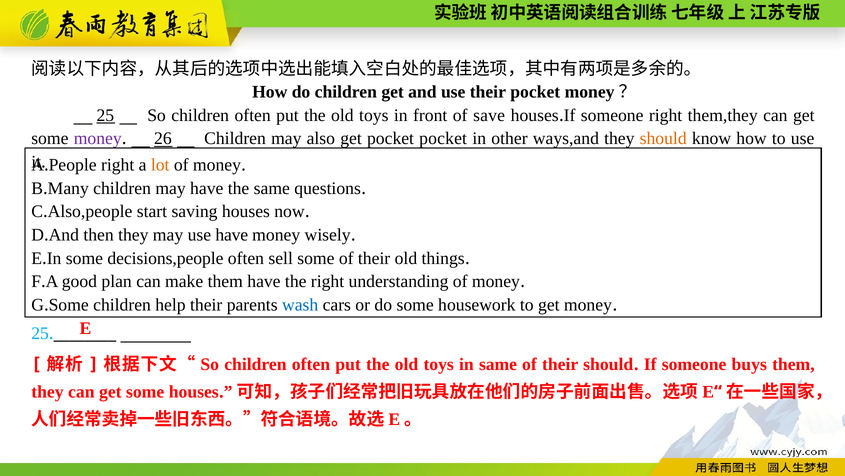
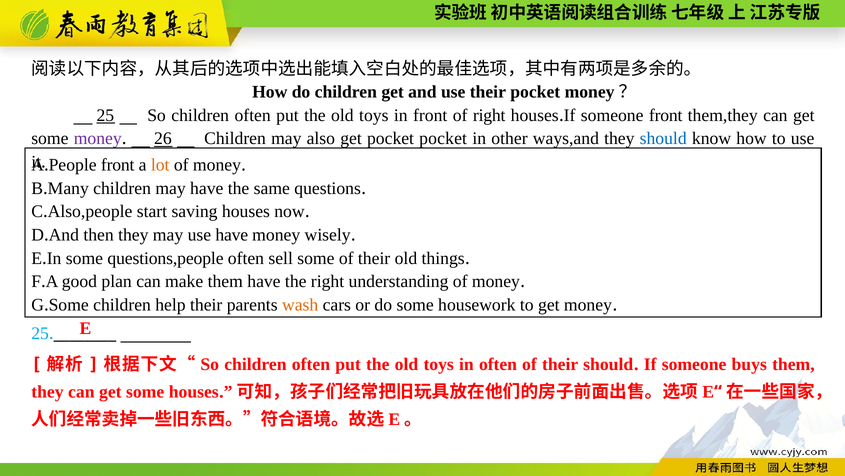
of save: save -> right
someone right: right -> front
should at (663, 139) colour: orange -> blue
right at (118, 165): right -> front
decisions,people: decisions,people -> questions,people
wash colour: blue -> orange
in same: same -> often
